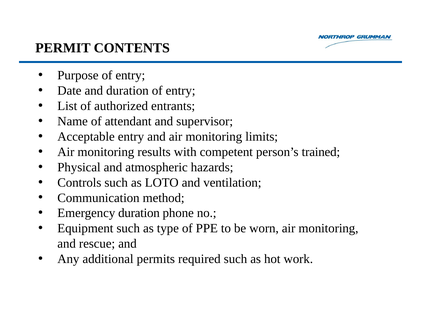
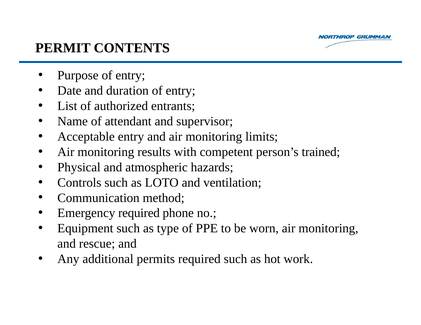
Emergency duration: duration -> required
